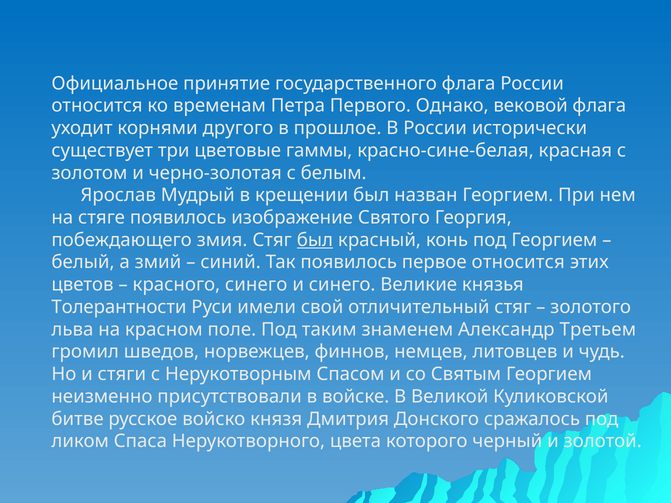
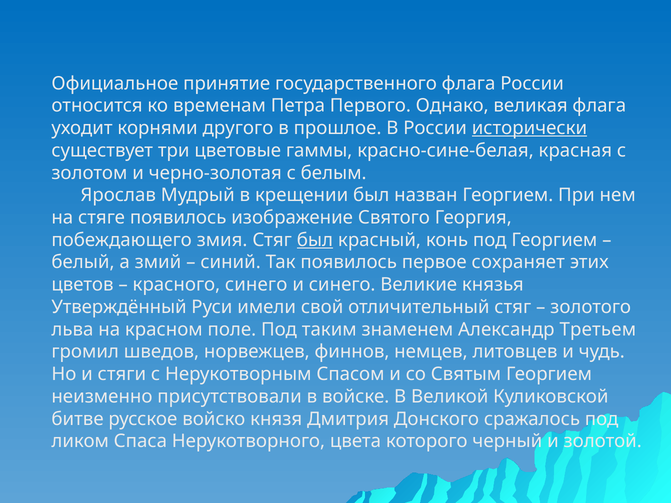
вековой: вековой -> великая
исторически underline: none -> present
первое относится: относится -> сохраняет
Толерантности: Толерантности -> Утверждённый
